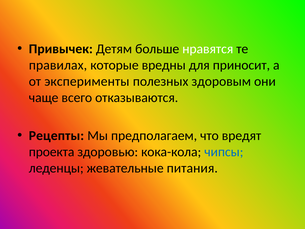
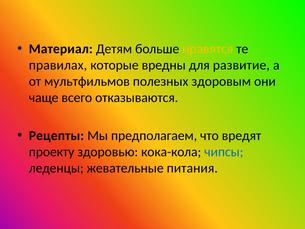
Привычек: Привычек -> Материал
нравятся colour: white -> yellow
приносит: приносит -> развитие
эксперименты: эксперименты -> мультфильмов
проекта: проекта -> проекту
